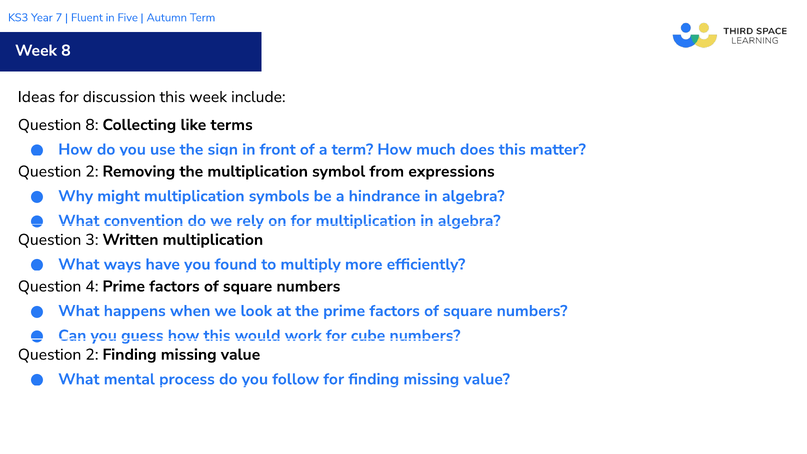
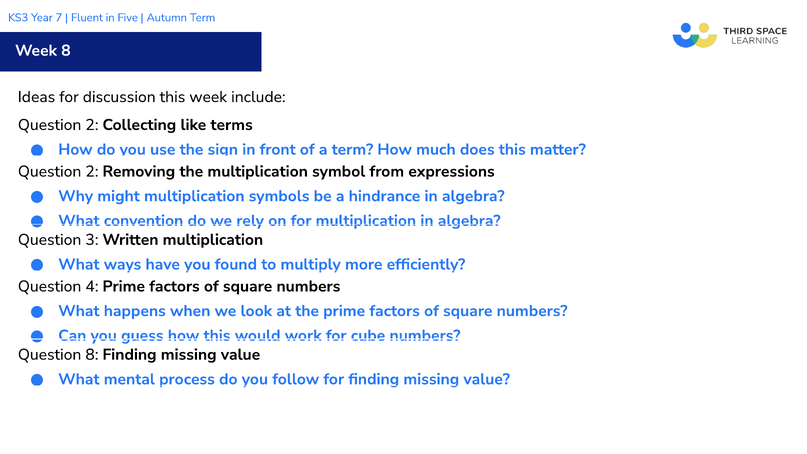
8 at (92, 125): 8 -> 2
2 at (92, 355): 2 -> 8
